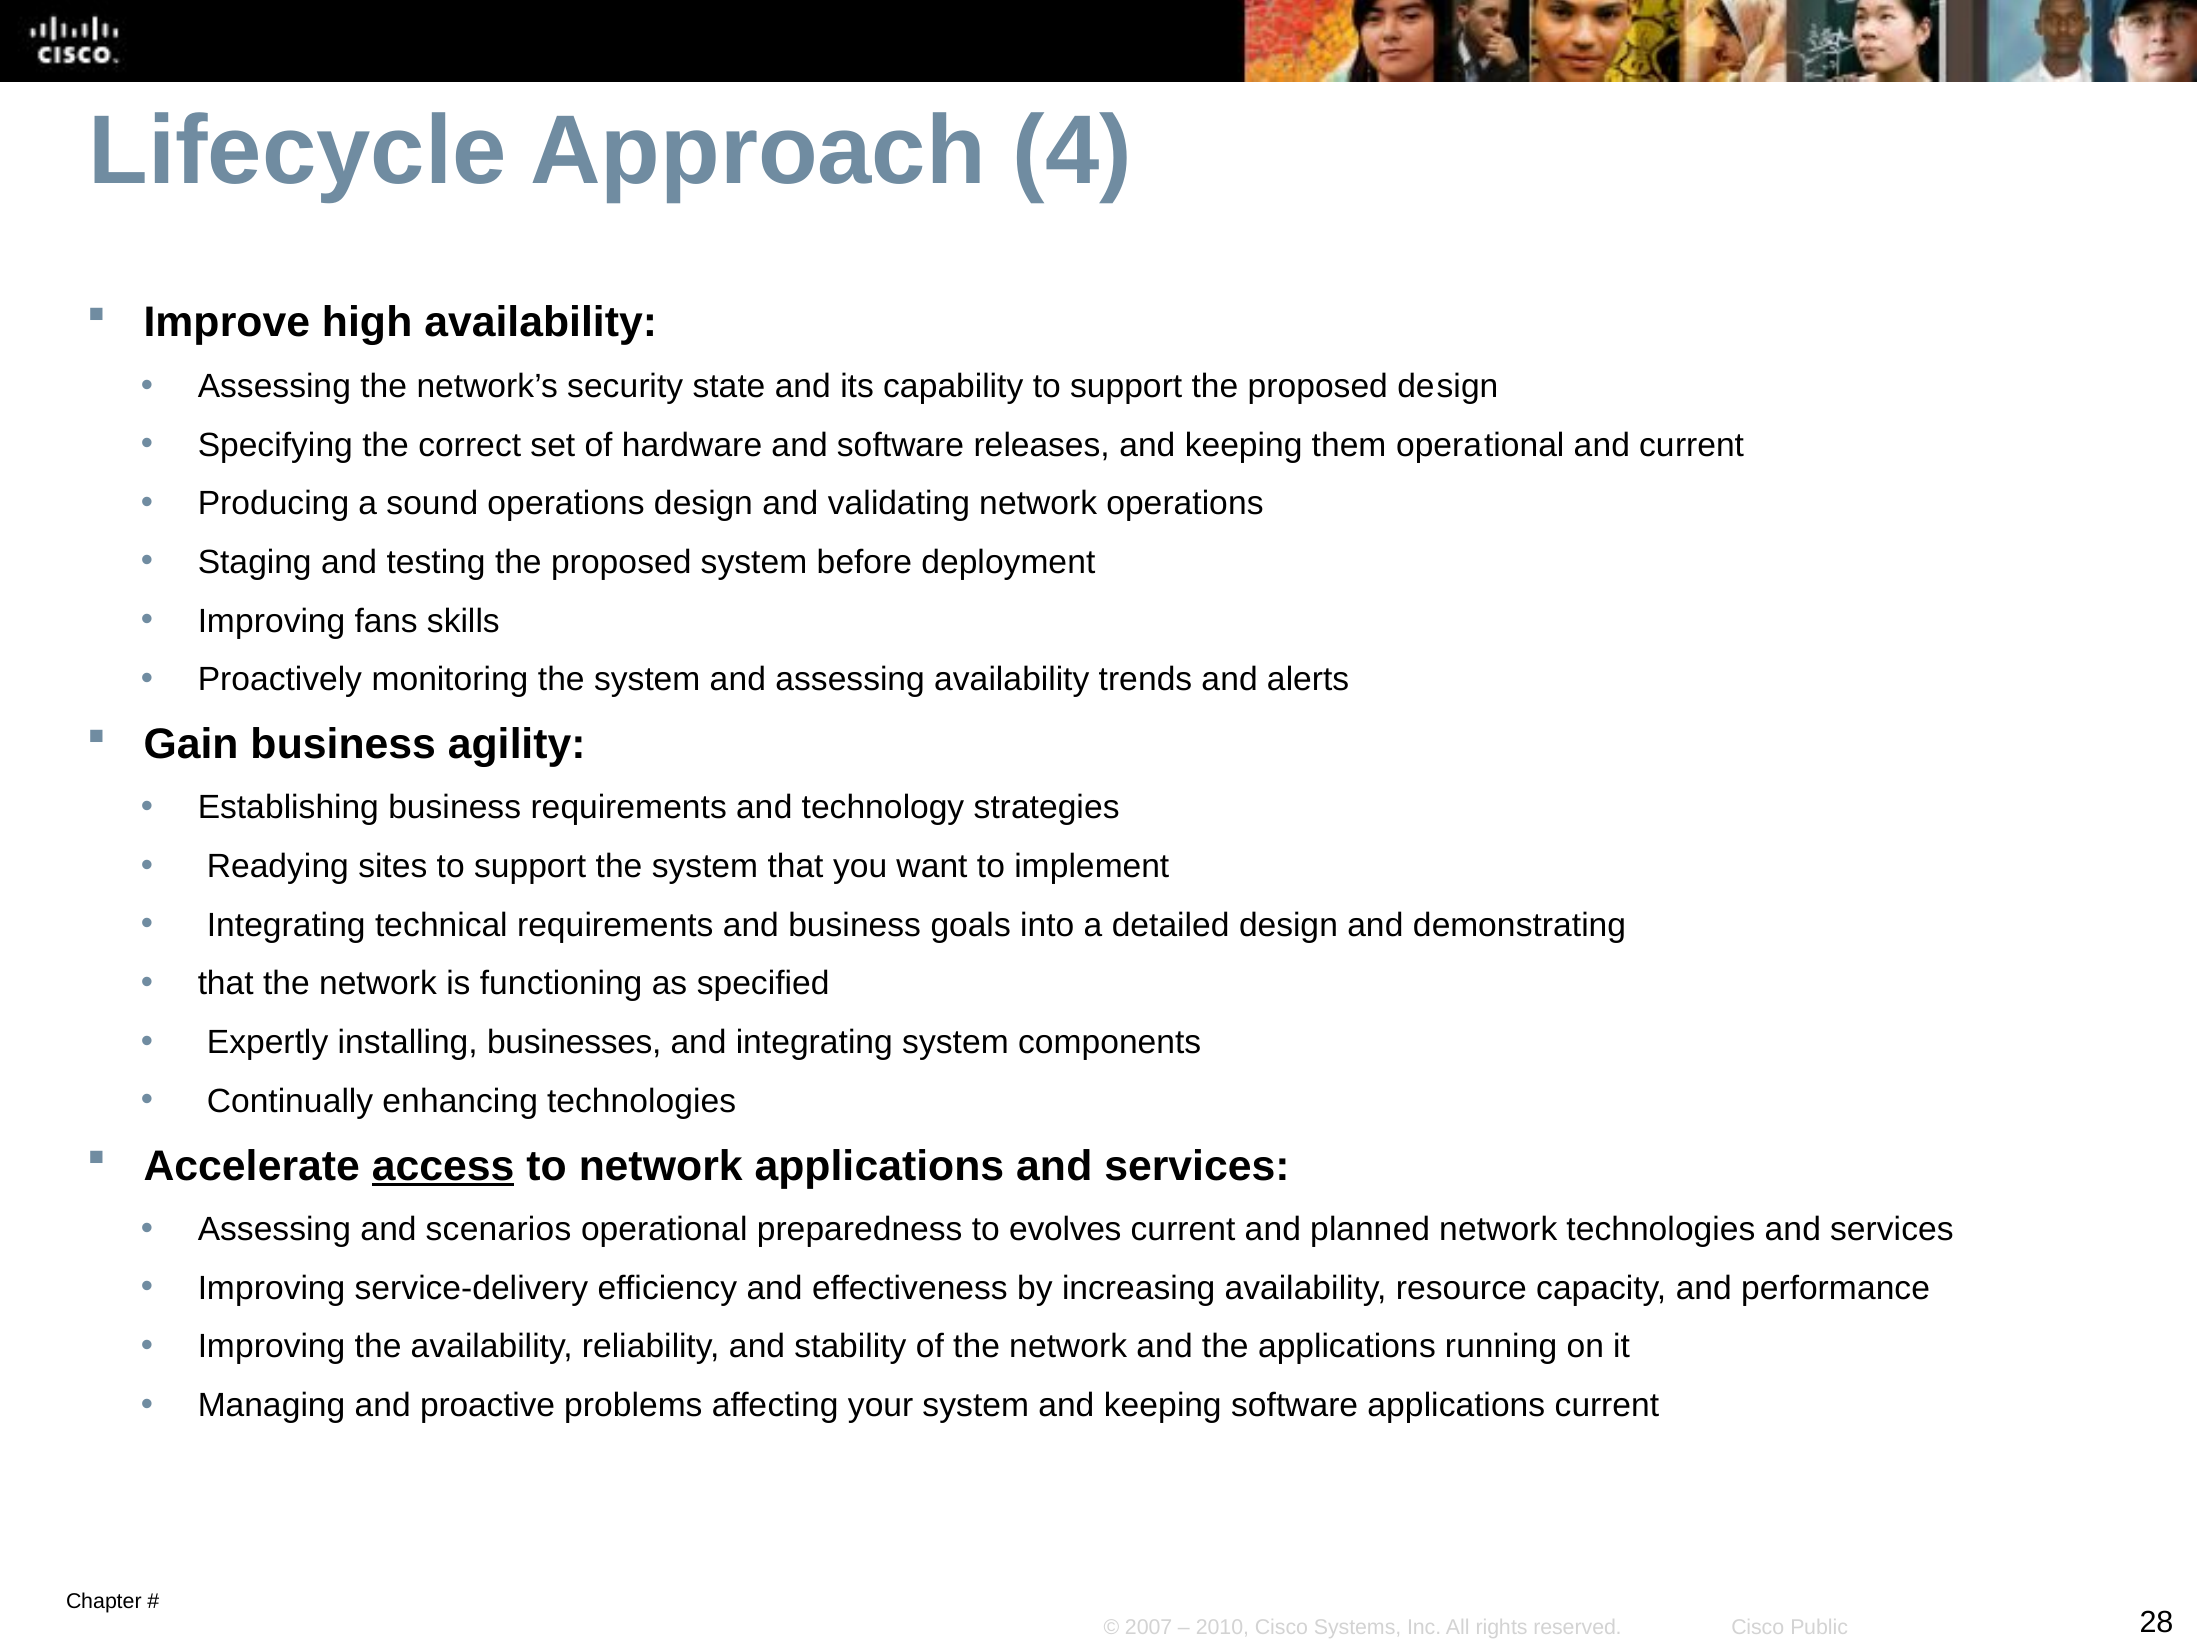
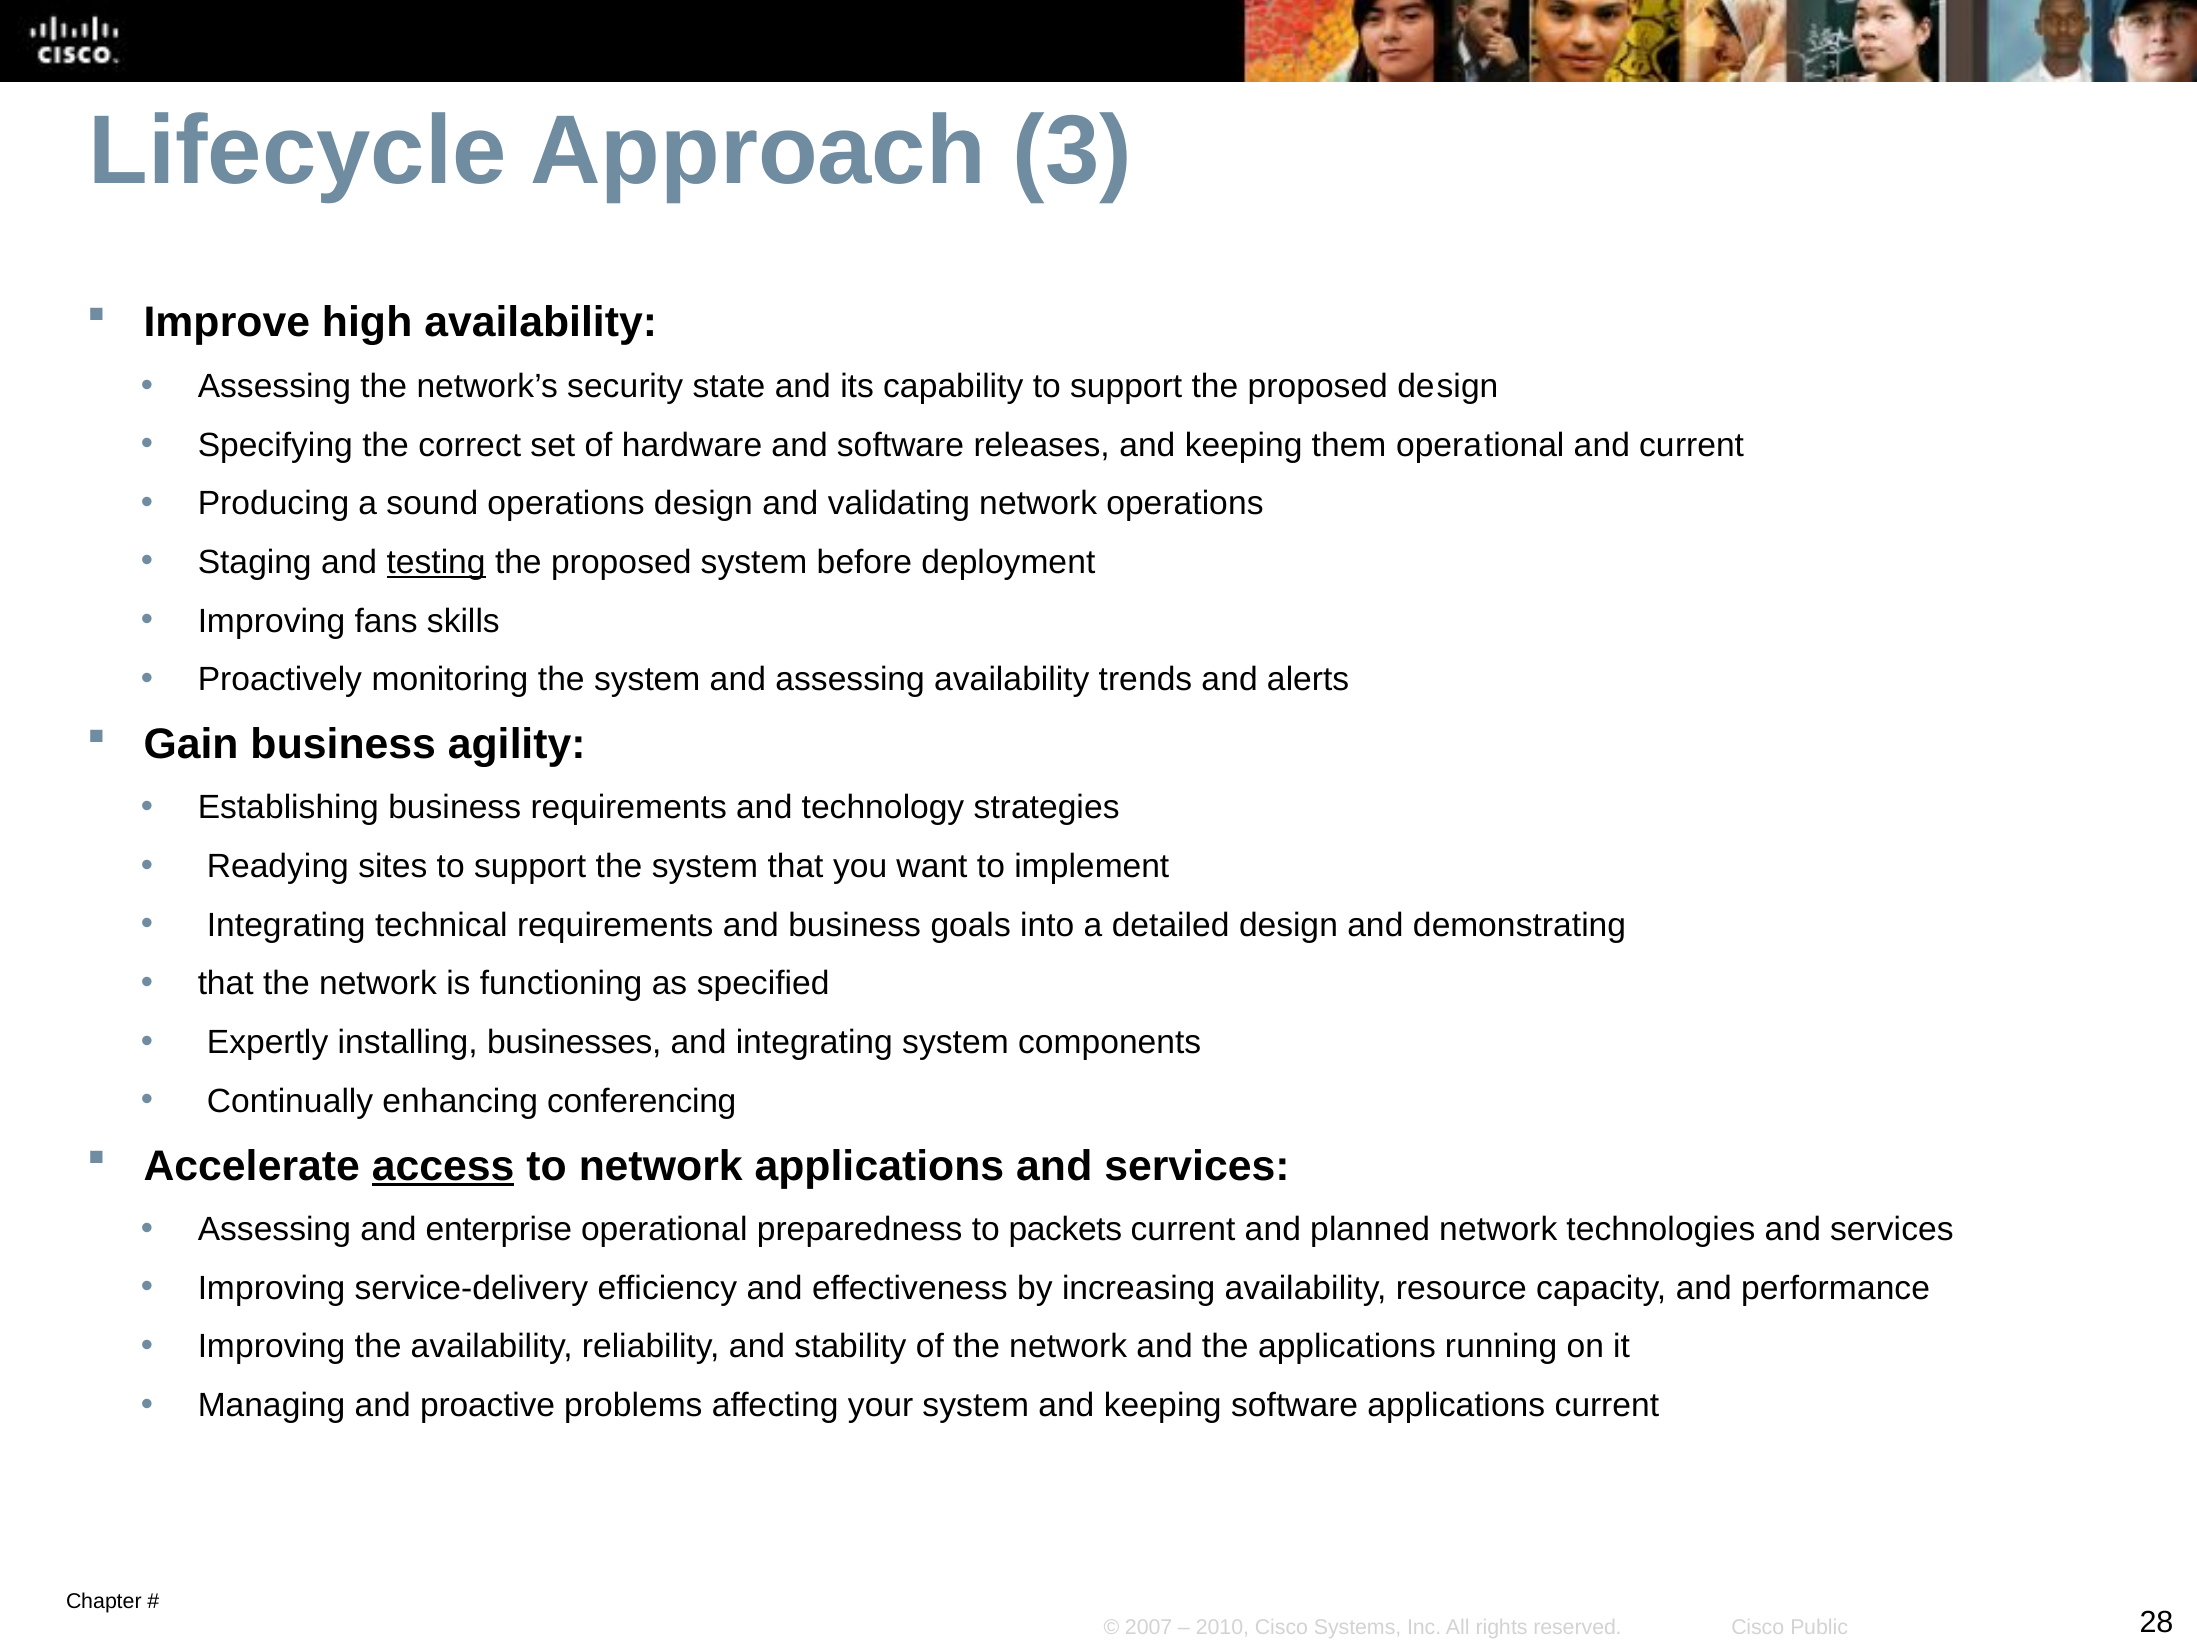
4: 4 -> 3
testing underline: none -> present
enhancing technologies: technologies -> conferencing
scenarios: scenarios -> enterprise
evolves: evolves -> packets
